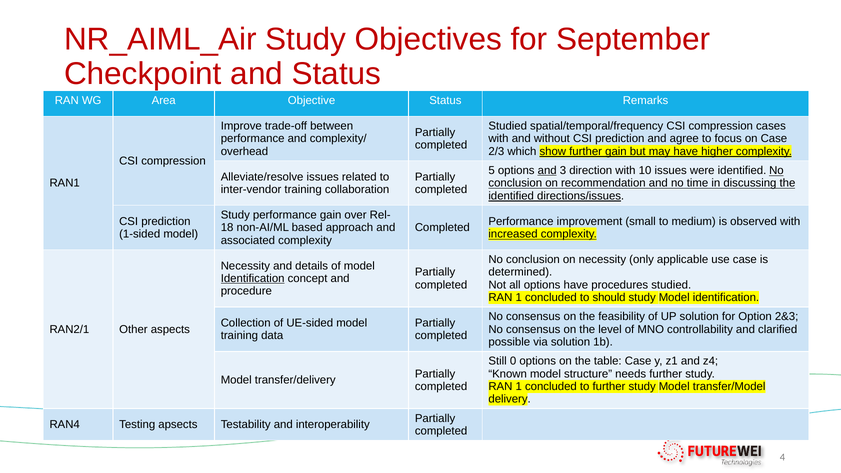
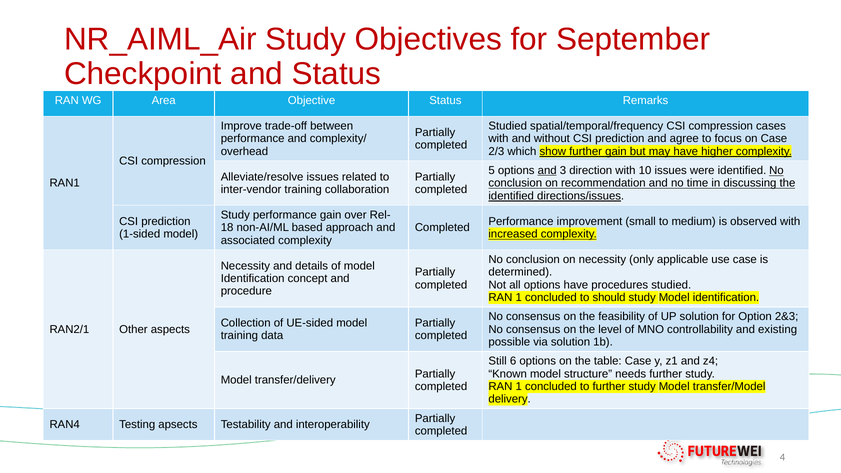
Identification at (253, 279) underline: present -> none
clarified: clarified -> existing
0: 0 -> 6
